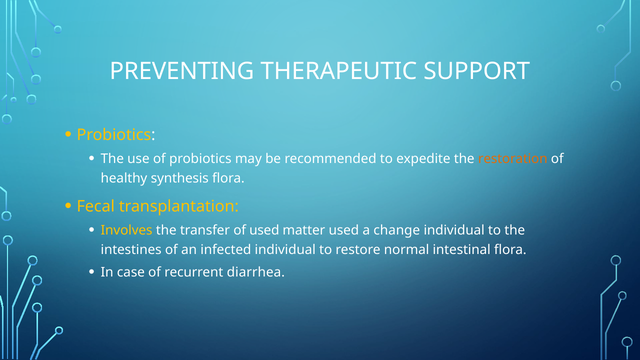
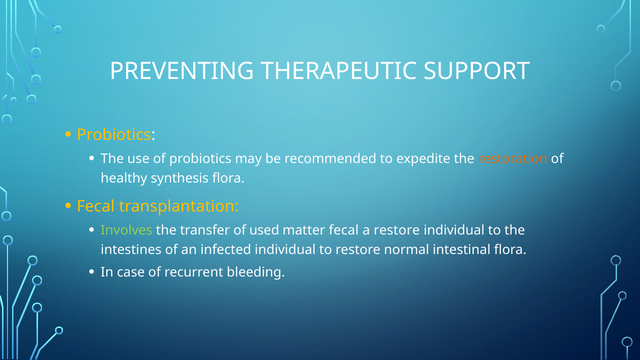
Involves colour: yellow -> light green
matter used: used -> fecal
a change: change -> restore
diarrhea: diarrhea -> bleeding
